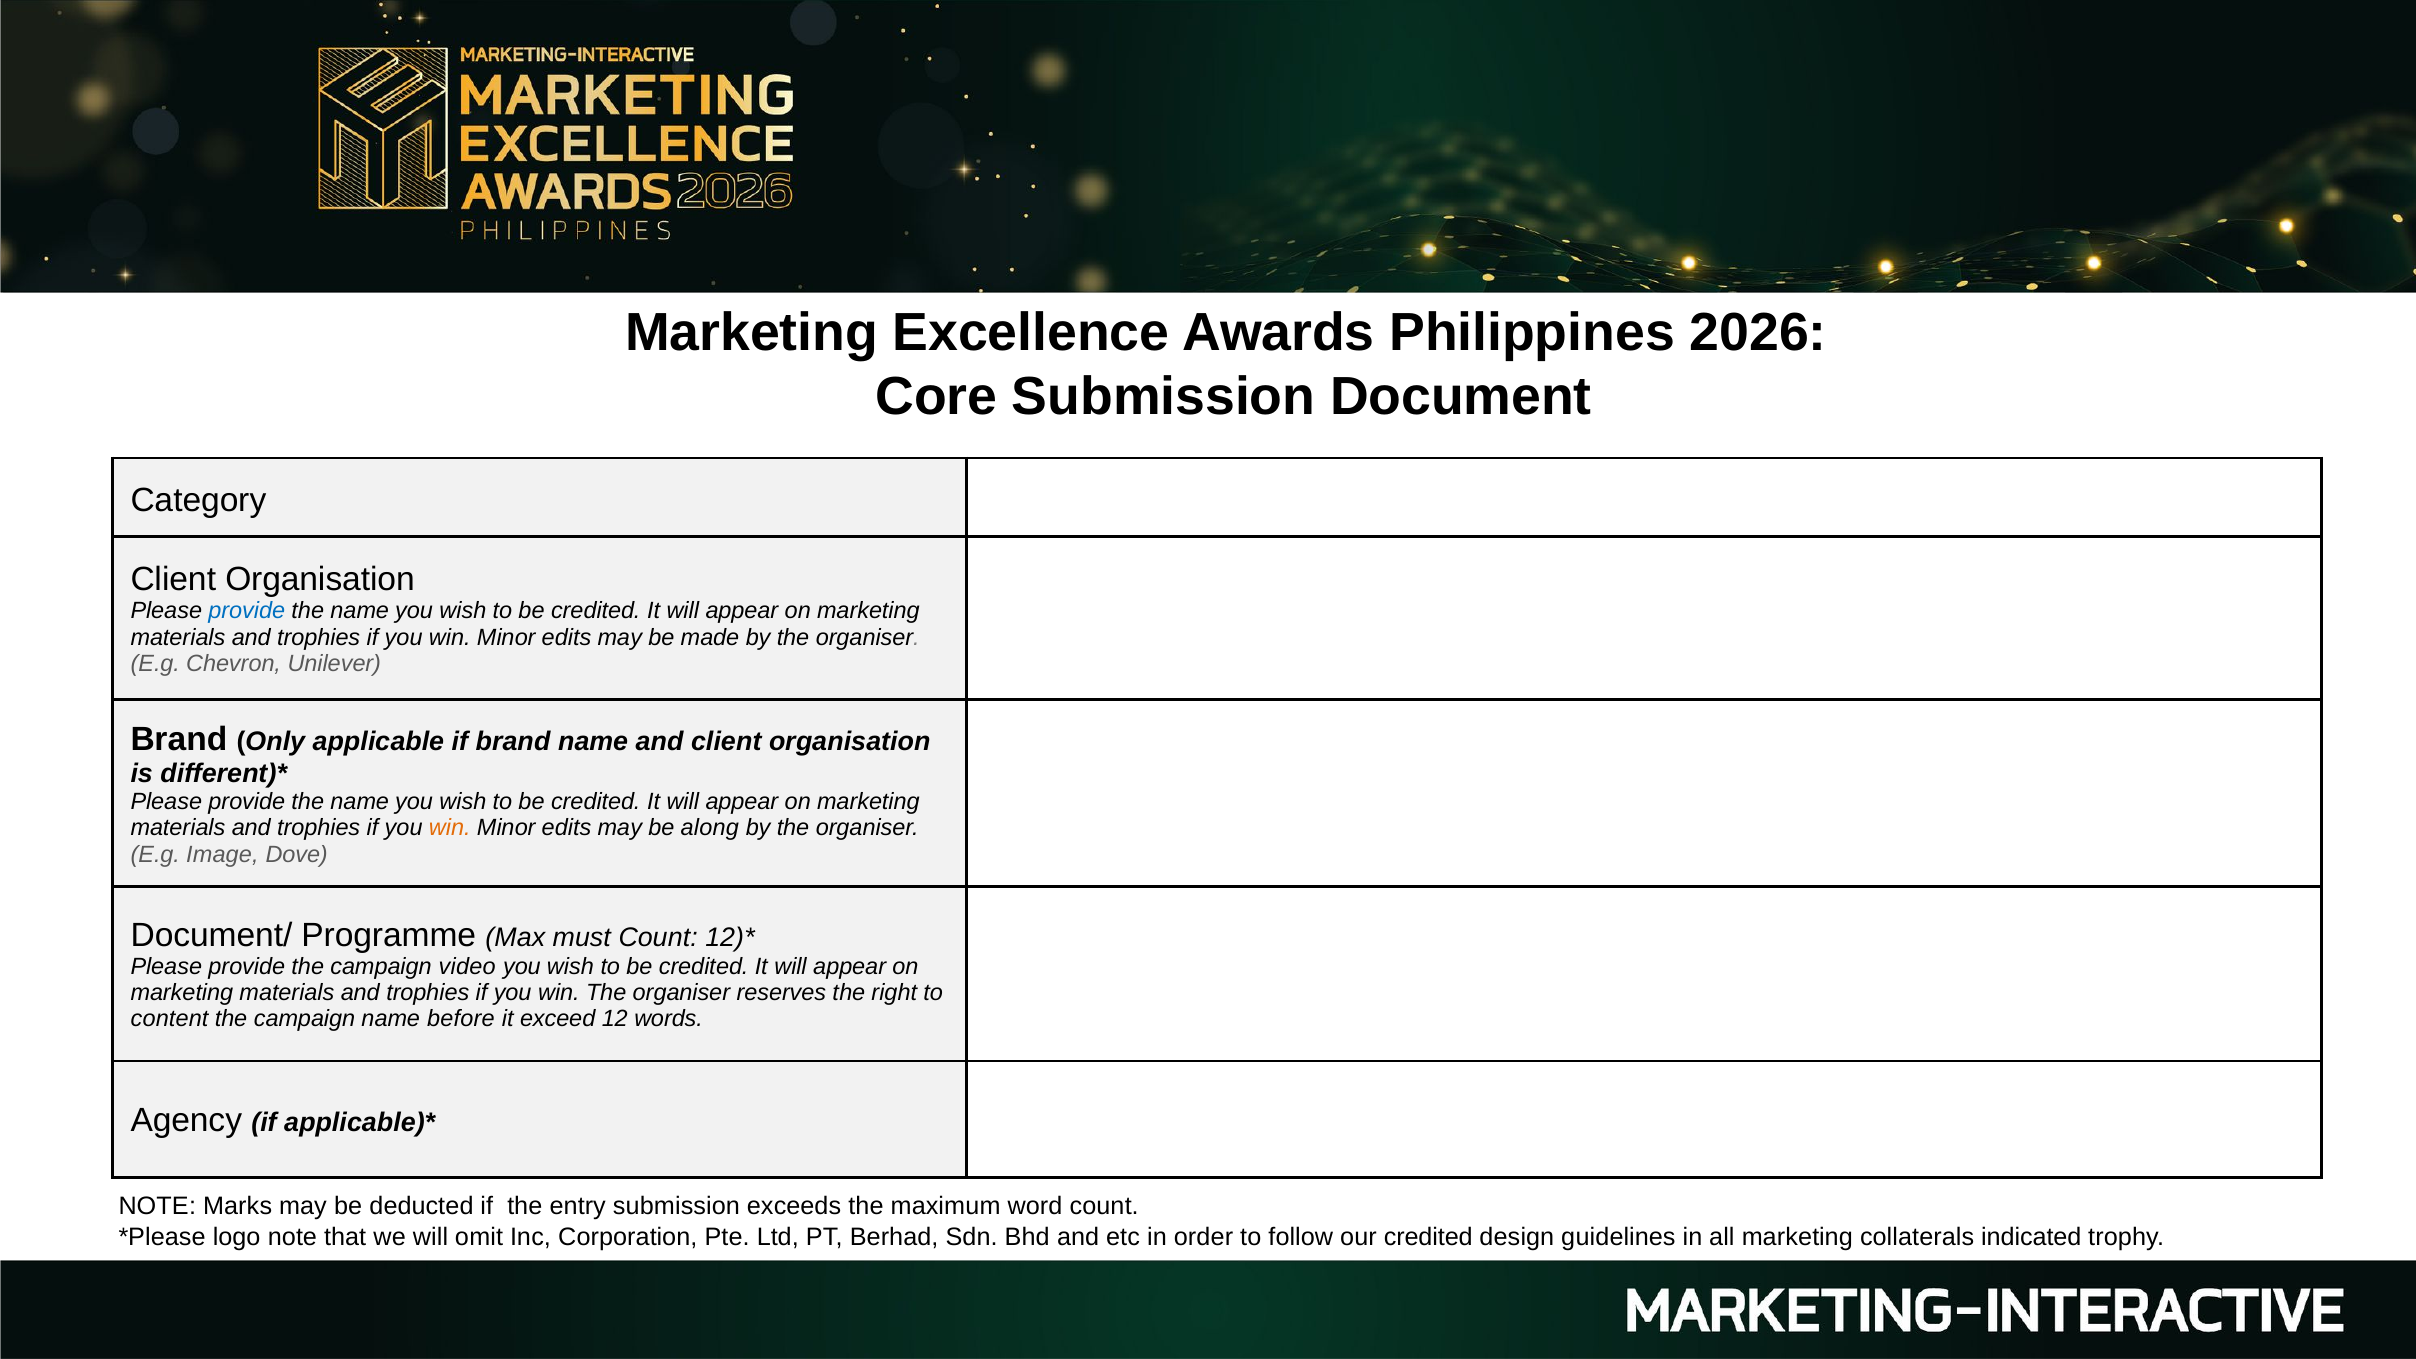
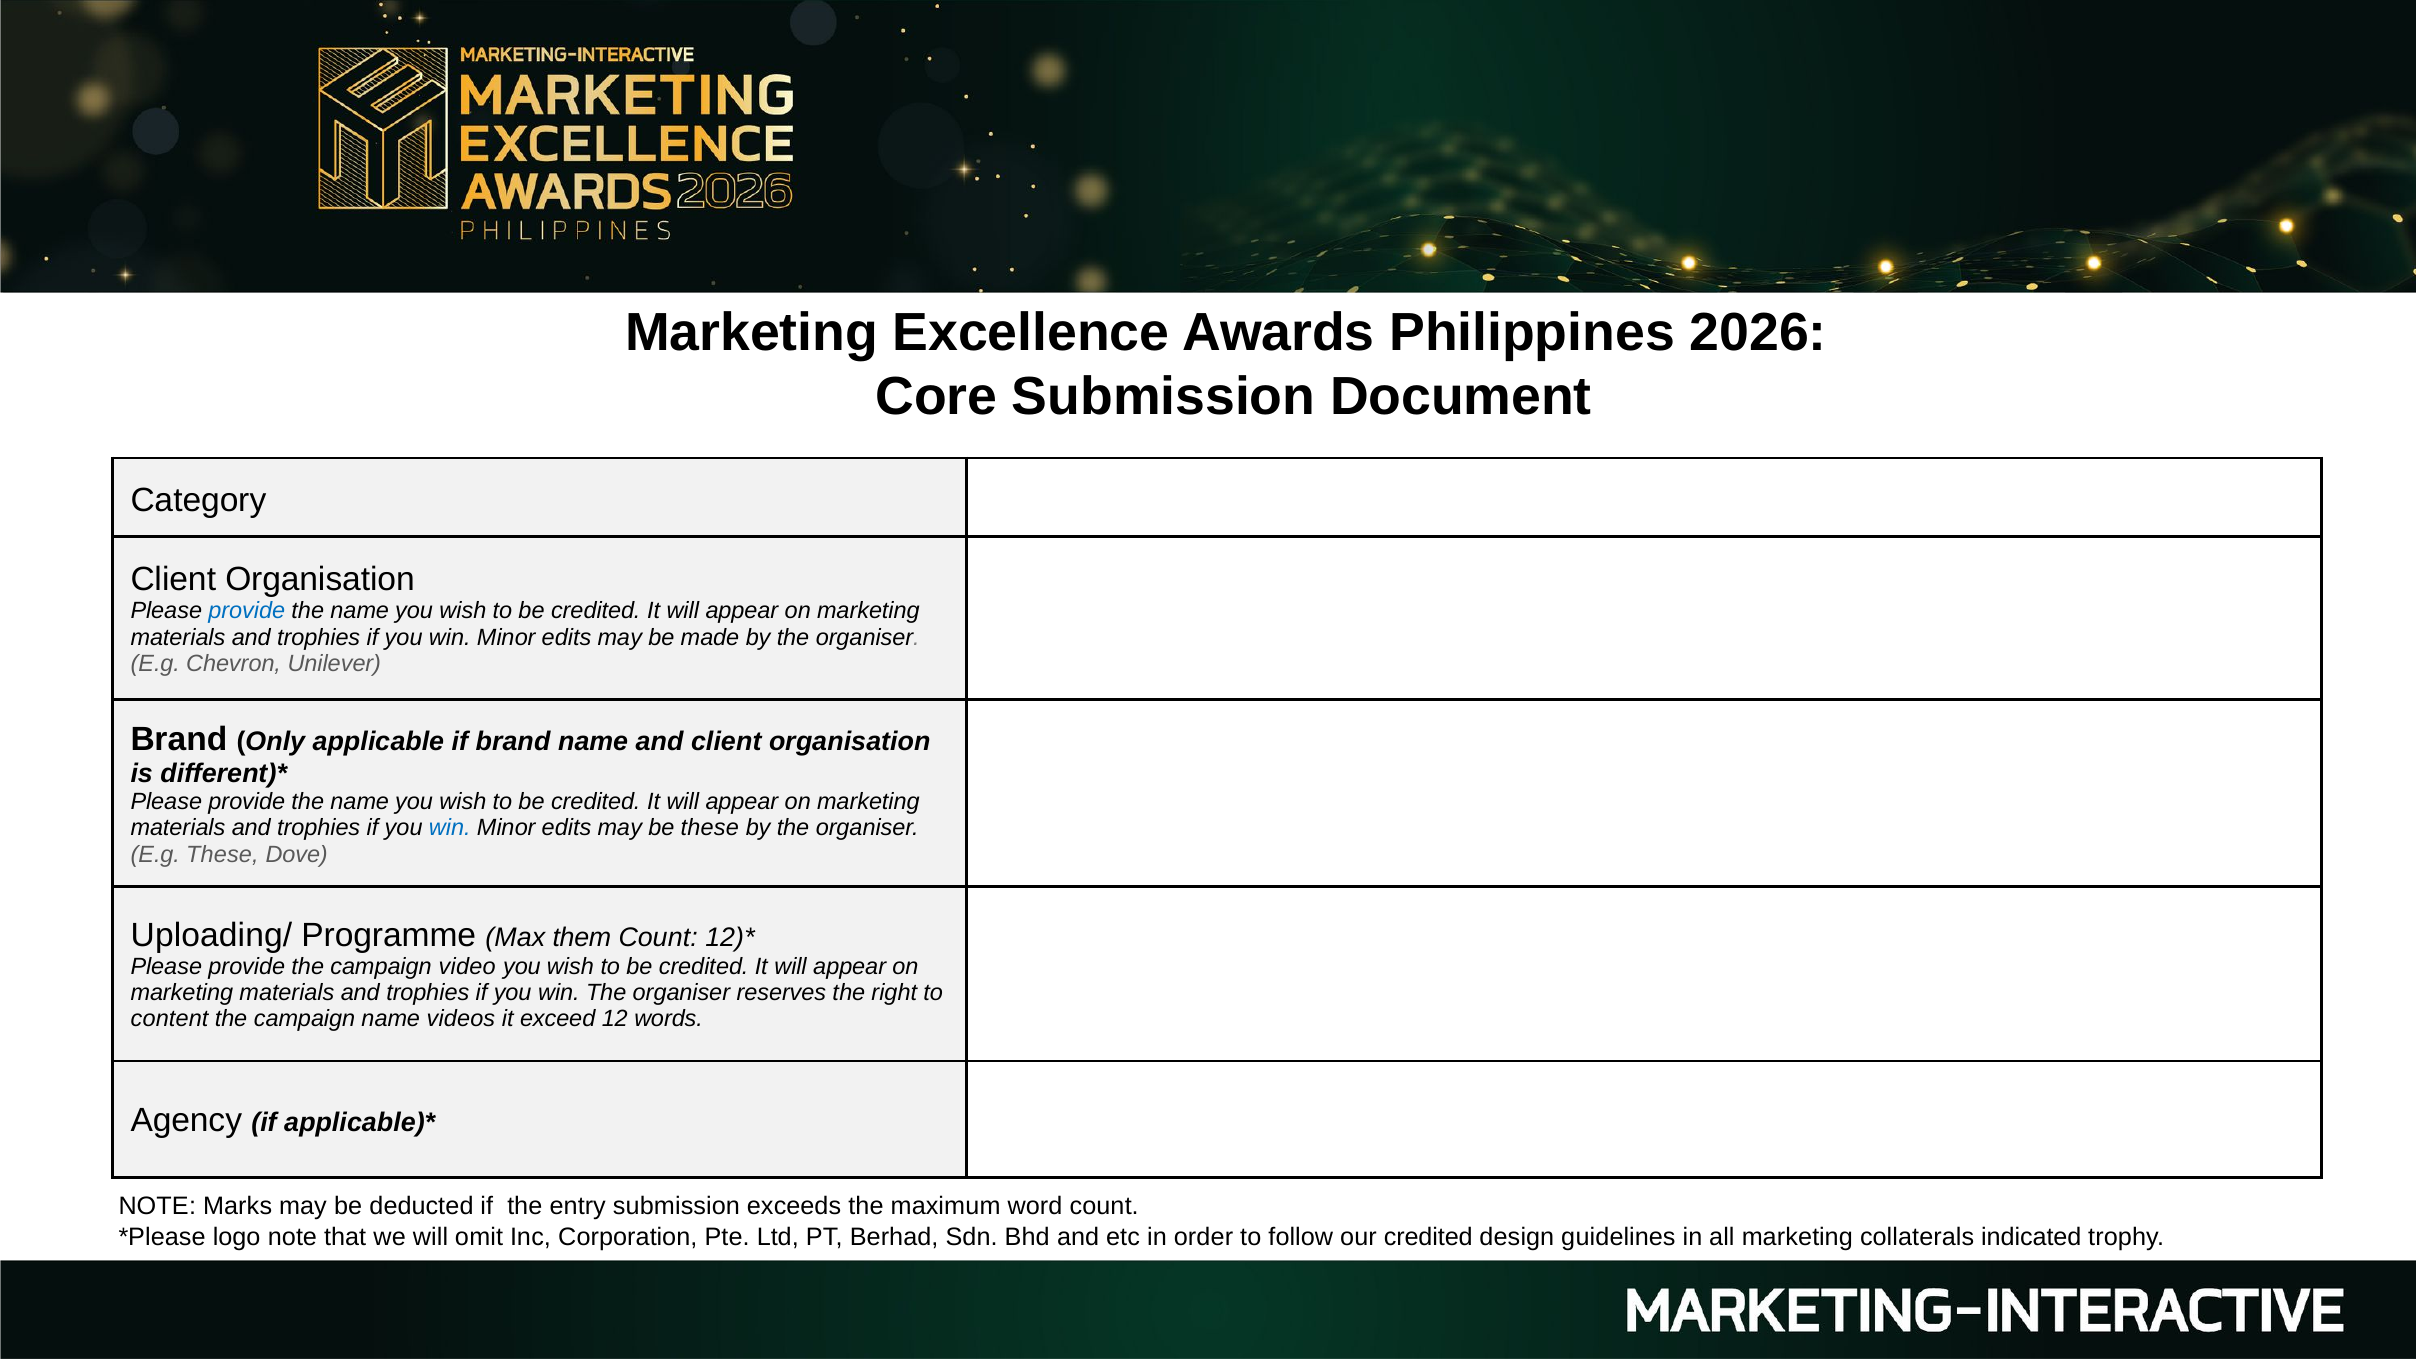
win at (450, 828) colour: orange -> blue
be along: along -> these
E.g Image: Image -> These
Document/: Document/ -> Uploading/
must: must -> them
before: before -> videos
